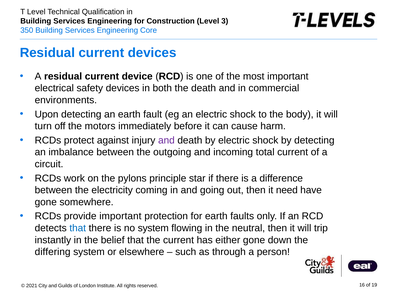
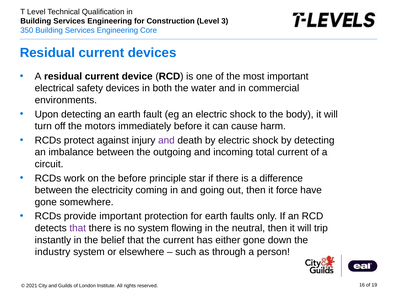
the death: death -> water
the pylons: pylons -> before
need: need -> force
that at (78, 228) colour: blue -> purple
differing: differing -> industry
